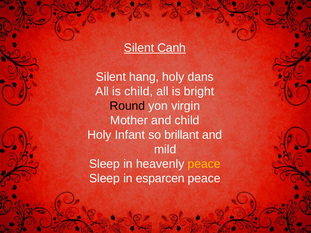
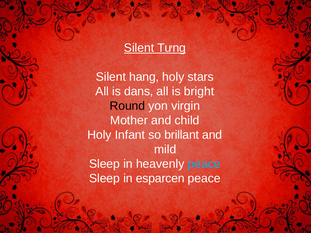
Canh: Canh -> Tưng
dans: dans -> stars
is child: child -> dans
peace at (204, 164) colour: yellow -> light blue
